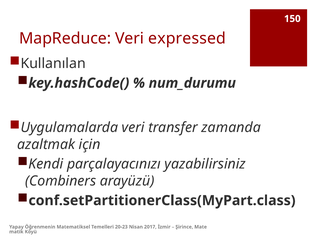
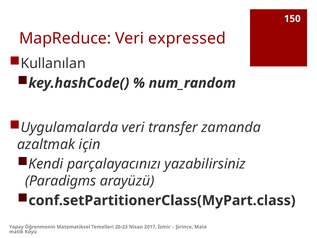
num_durumu: num_durumu -> num_random
Combiners: Combiners -> Paradigms
